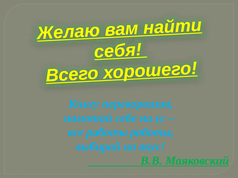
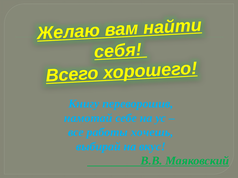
работы работы: работы -> хочешь
